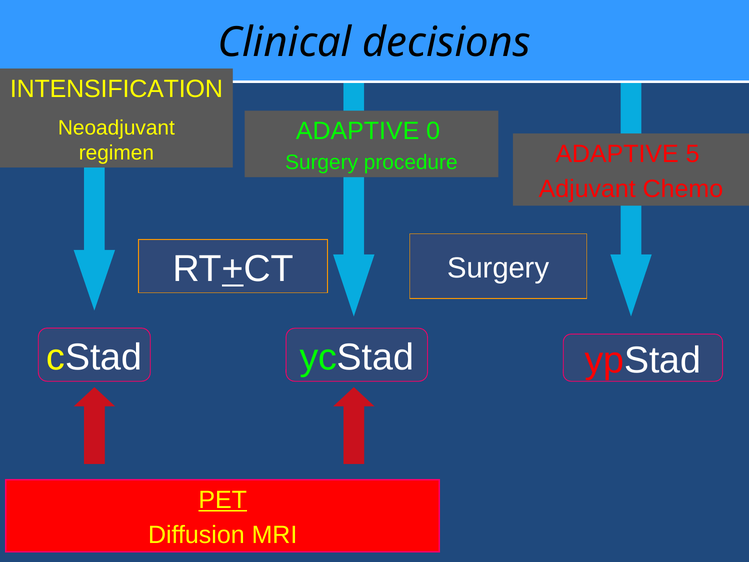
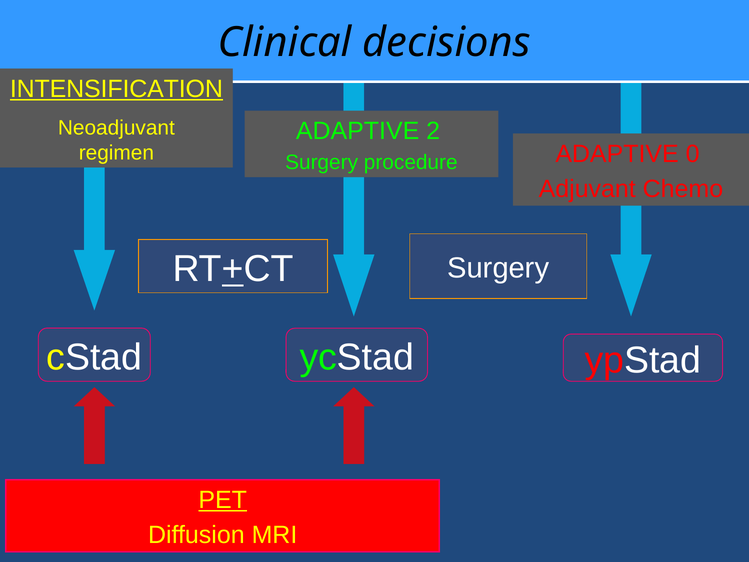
INTENSIFICATION underline: none -> present
0: 0 -> 2
5: 5 -> 0
